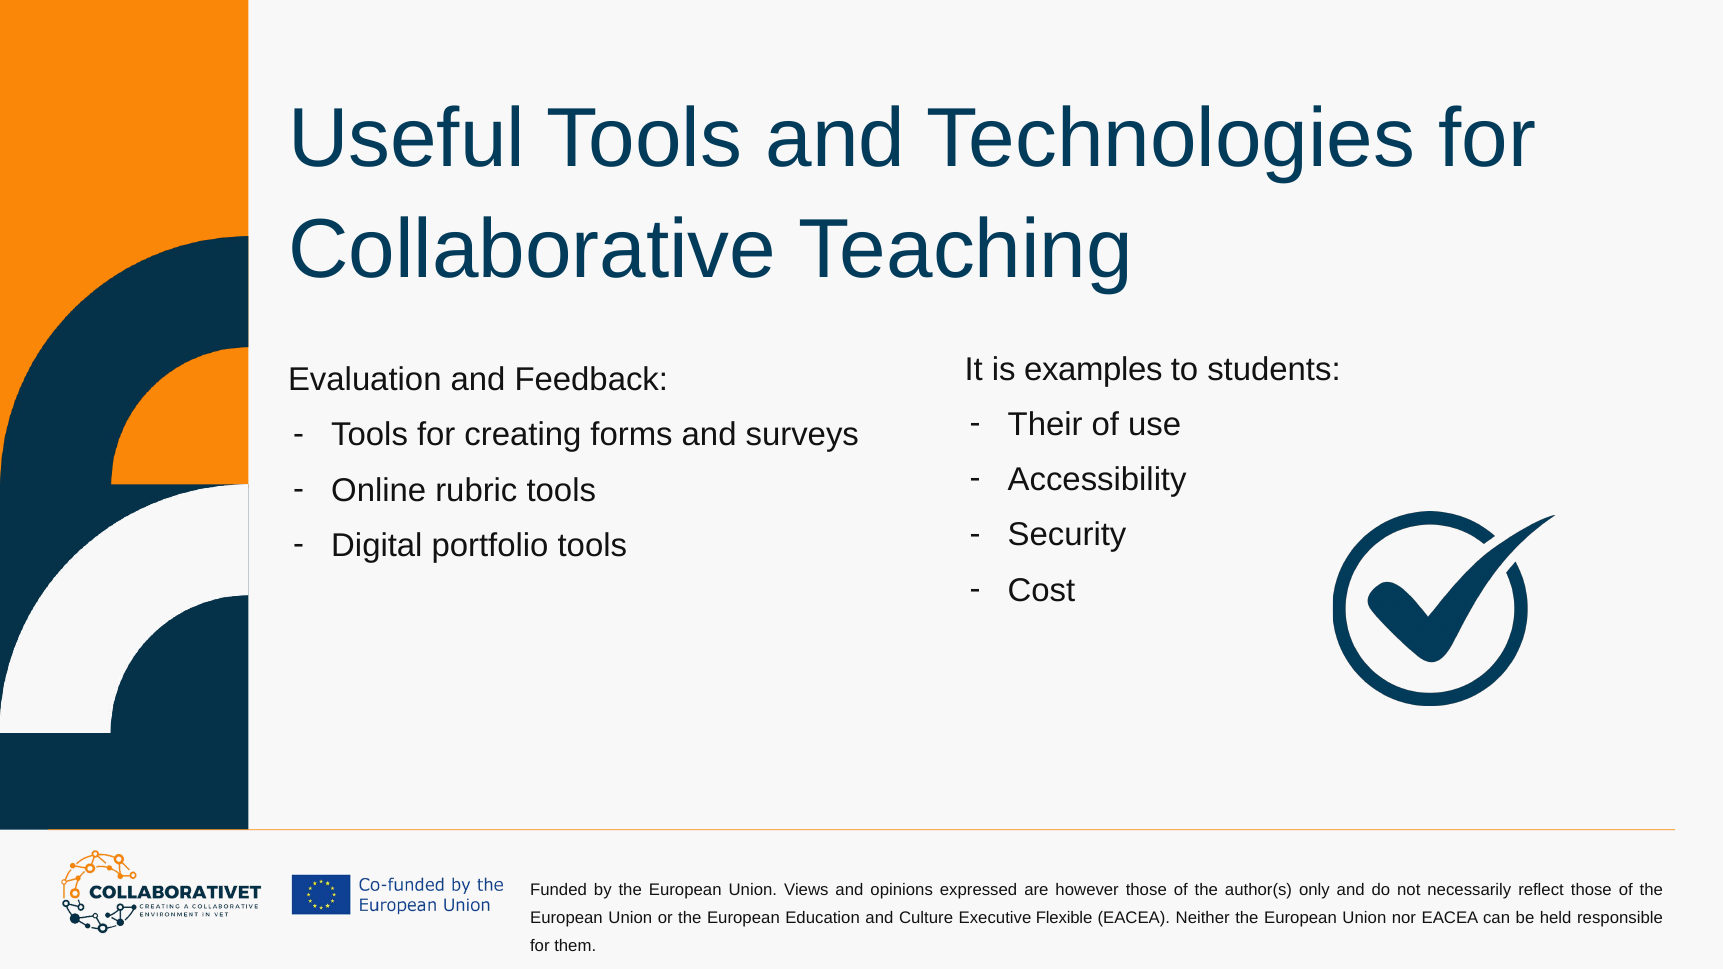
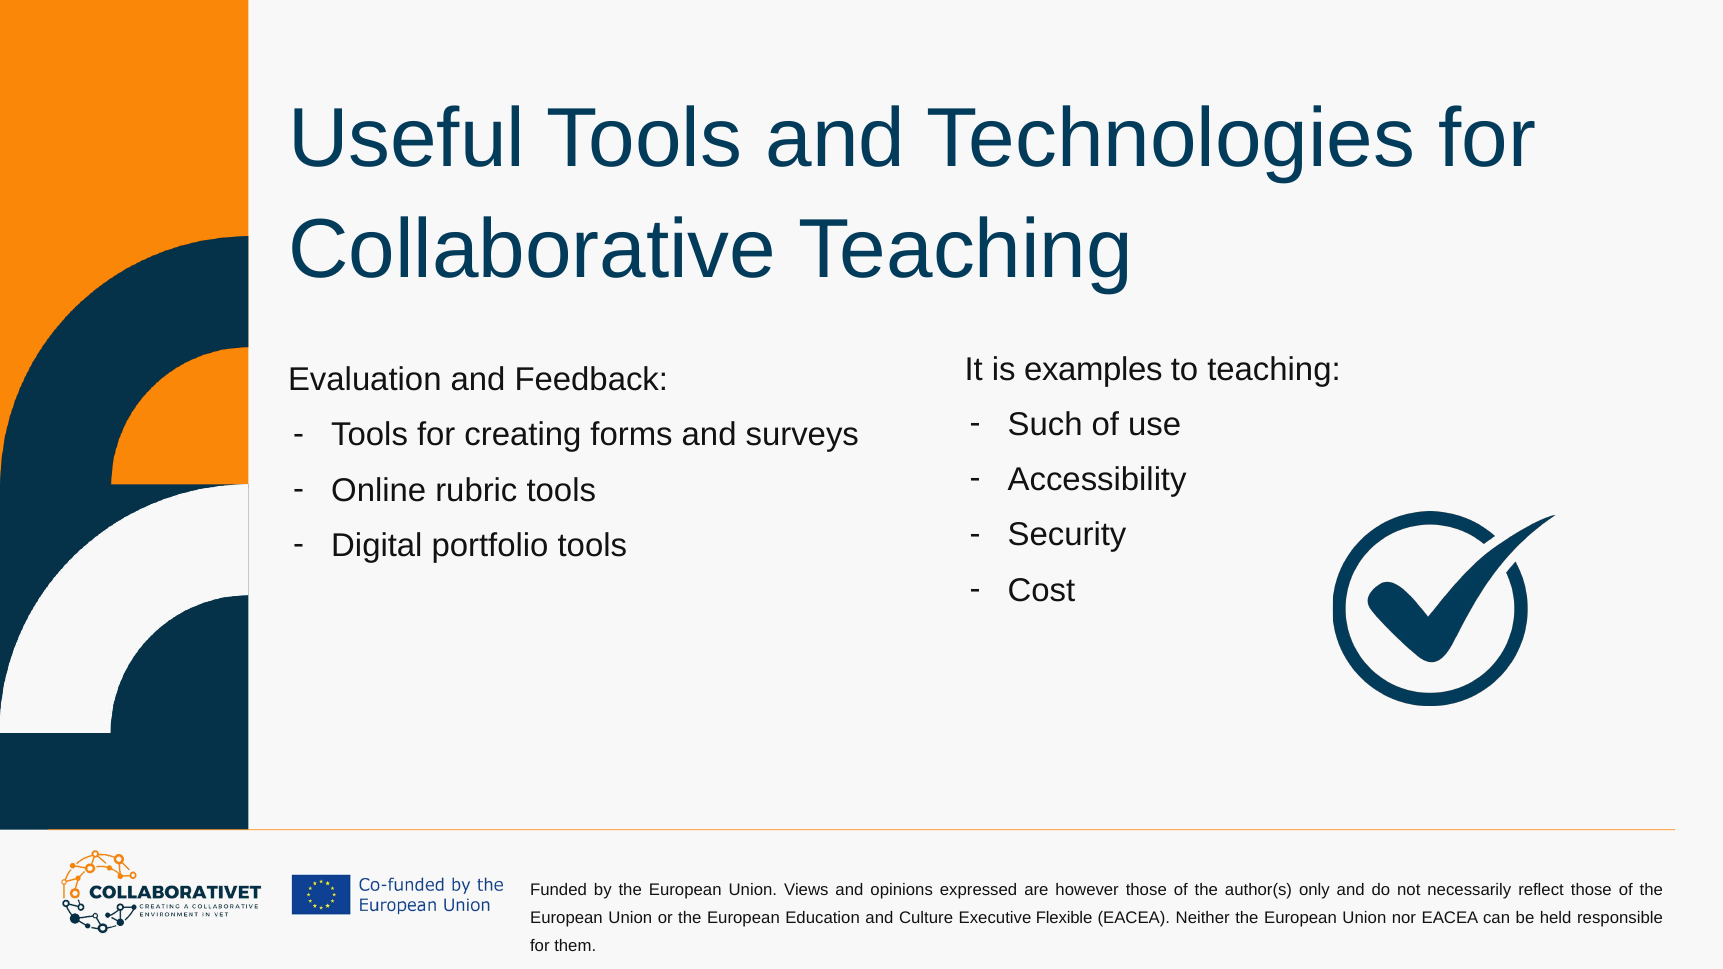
to students: students -> teaching
Their: Their -> Such
